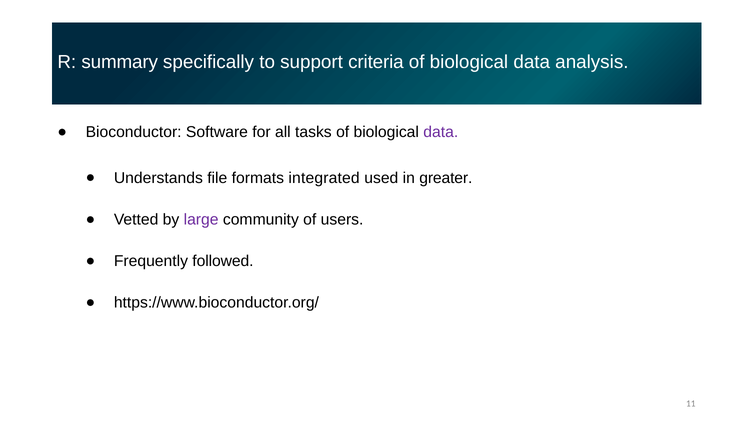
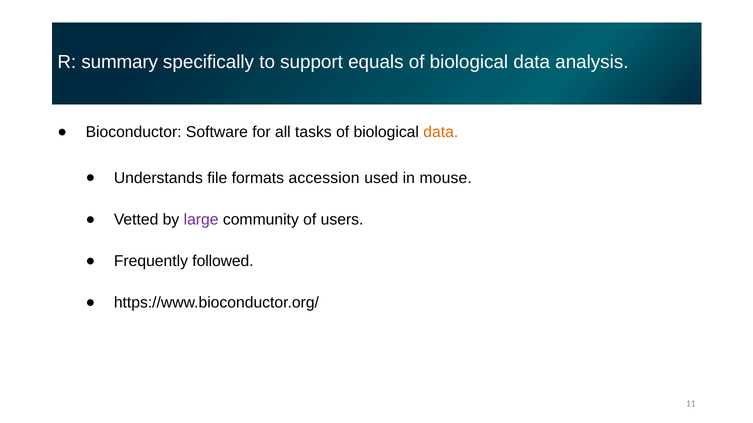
criteria: criteria -> equals
data at (441, 132) colour: purple -> orange
integrated: integrated -> accession
greater: greater -> mouse
